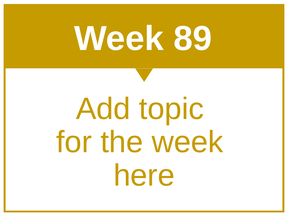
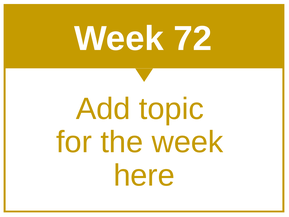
89: 89 -> 72
